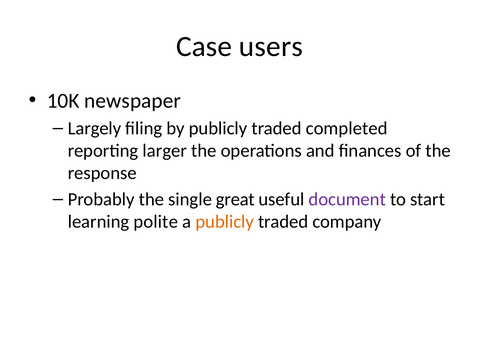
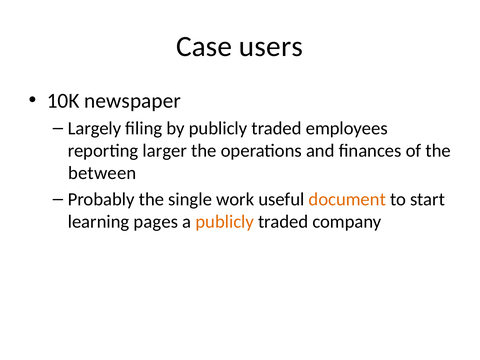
completed: completed -> employees
response: response -> between
great: great -> work
document colour: purple -> orange
polite: polite -> pages
